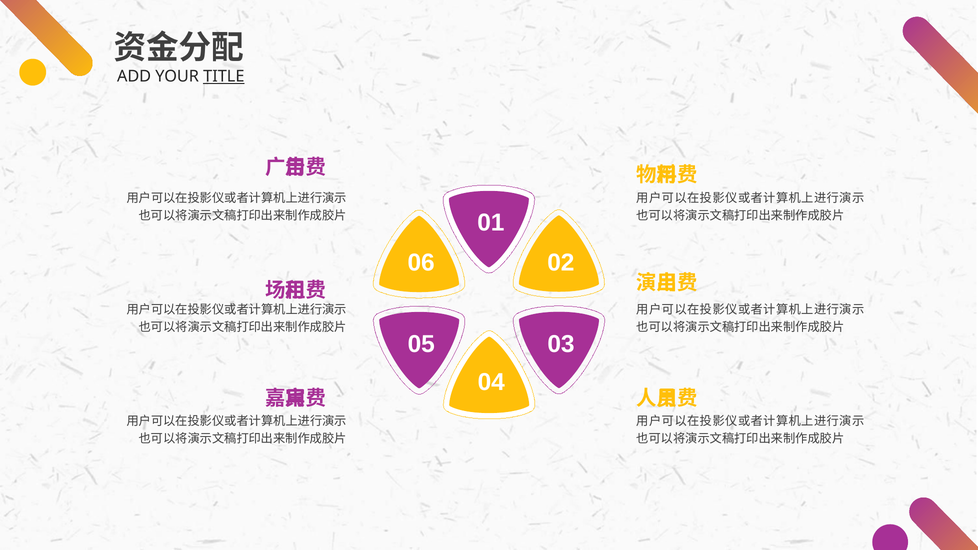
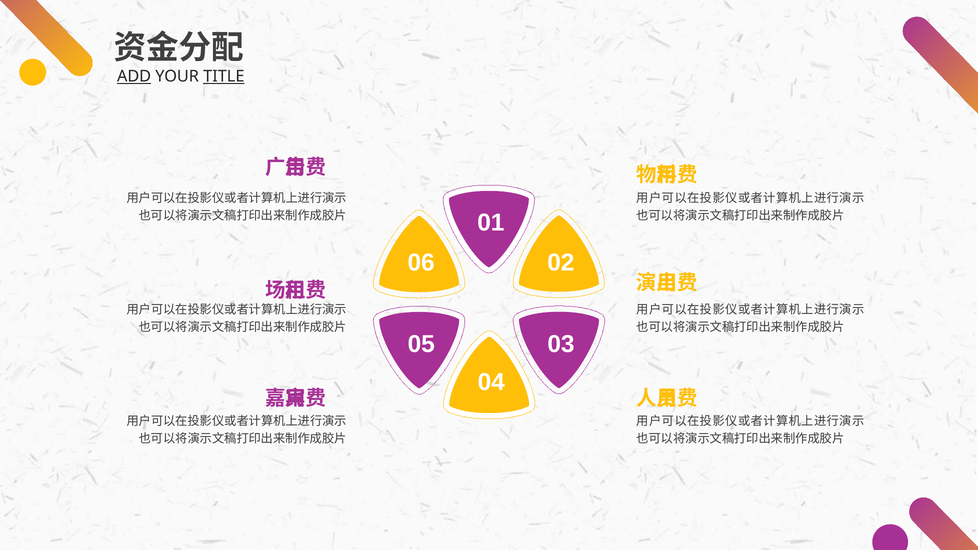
ADD underline: none -> present
